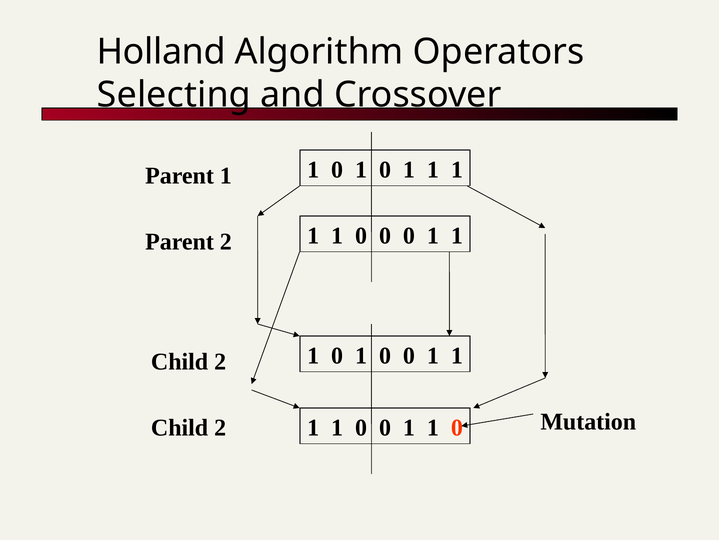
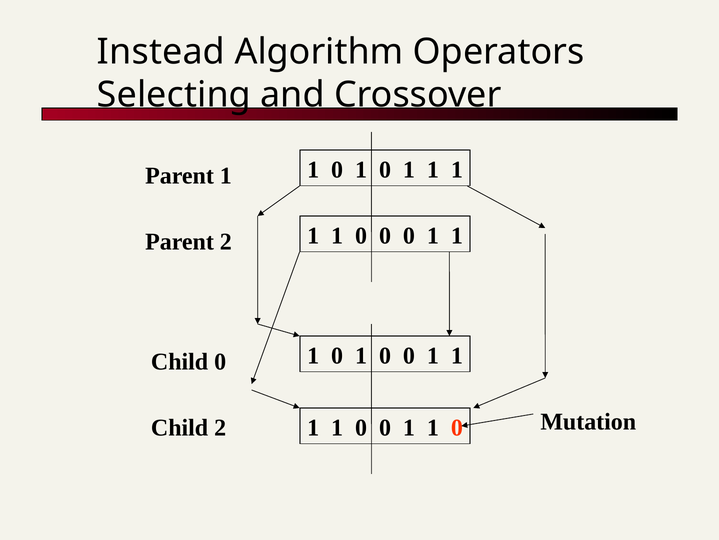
Holland: Holland -> Instead
2 at (220, 361): 2 -> 0
